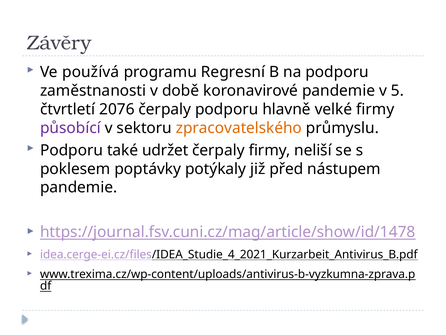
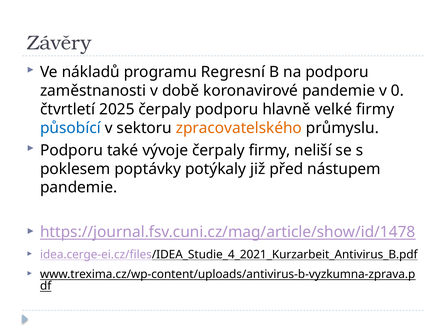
používá: používá -> nákladů
5: 5 -> 0
2076: 2076 -> 2025
působící colour: purple -> blue
udržet: udržet -> vývoje
